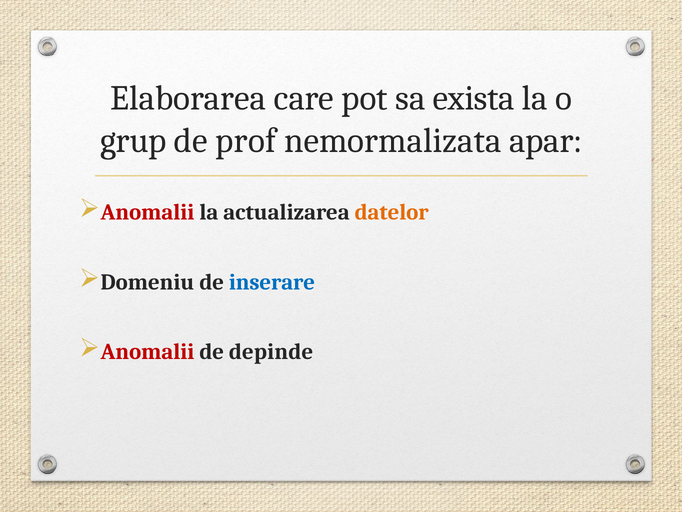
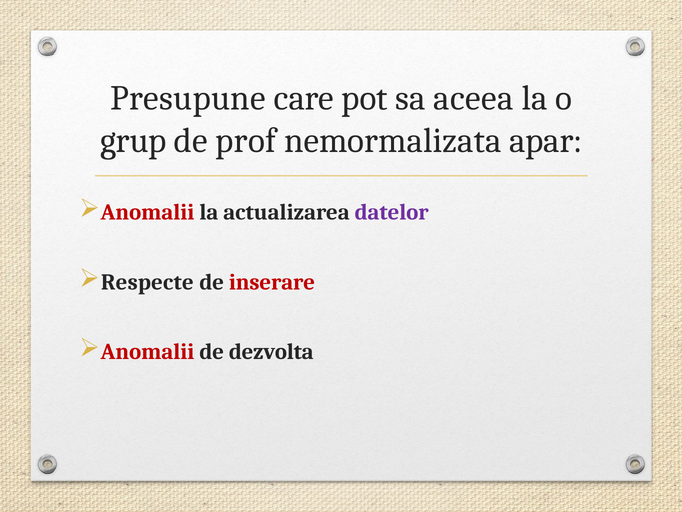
Elaborarea: Elaborarea -> Presupune
exista: exista -> aceea
datelor colour: orange -> purple
Domeniu: Domeniu -> Respecte
inserare colour: blue -> red
depinde: depinde -> dezvolta
